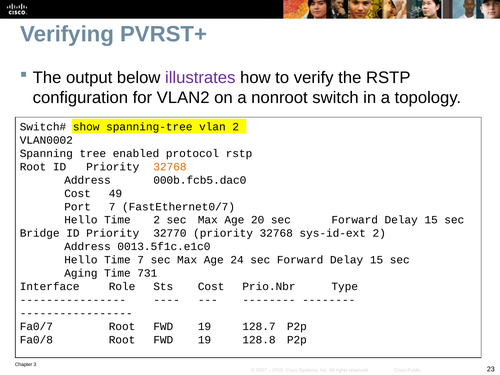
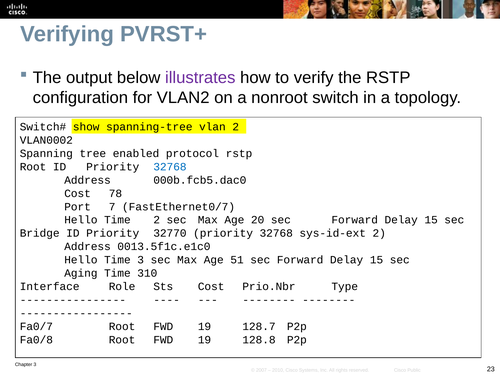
32768 at (170, 167) colour: orange -> blue
49: 49 -> 78
Time 7: 7 -> 3
24: 24 -> 51
731: 731 -> 310
